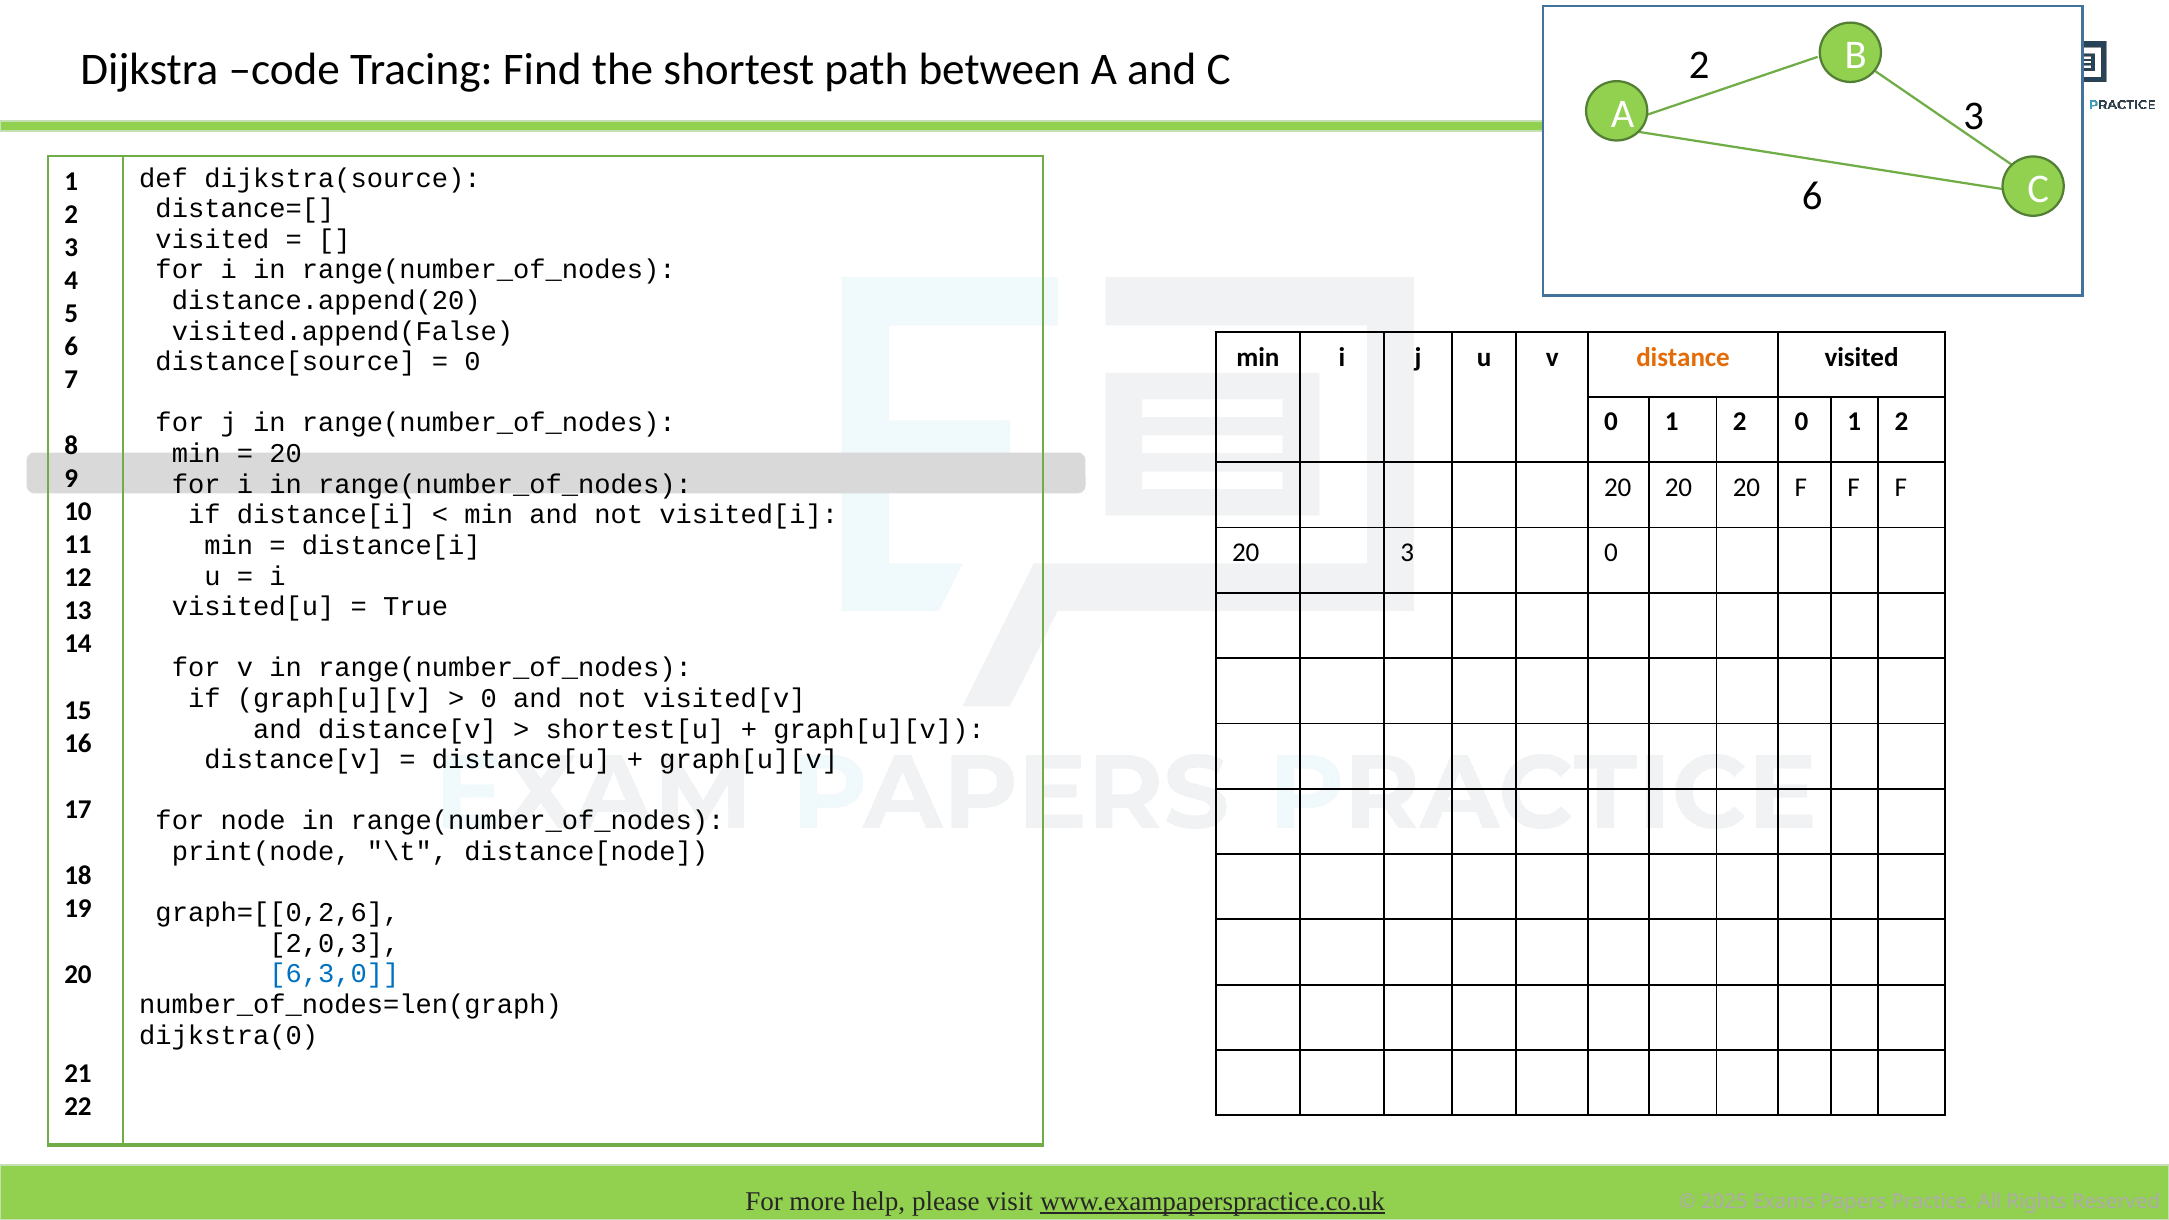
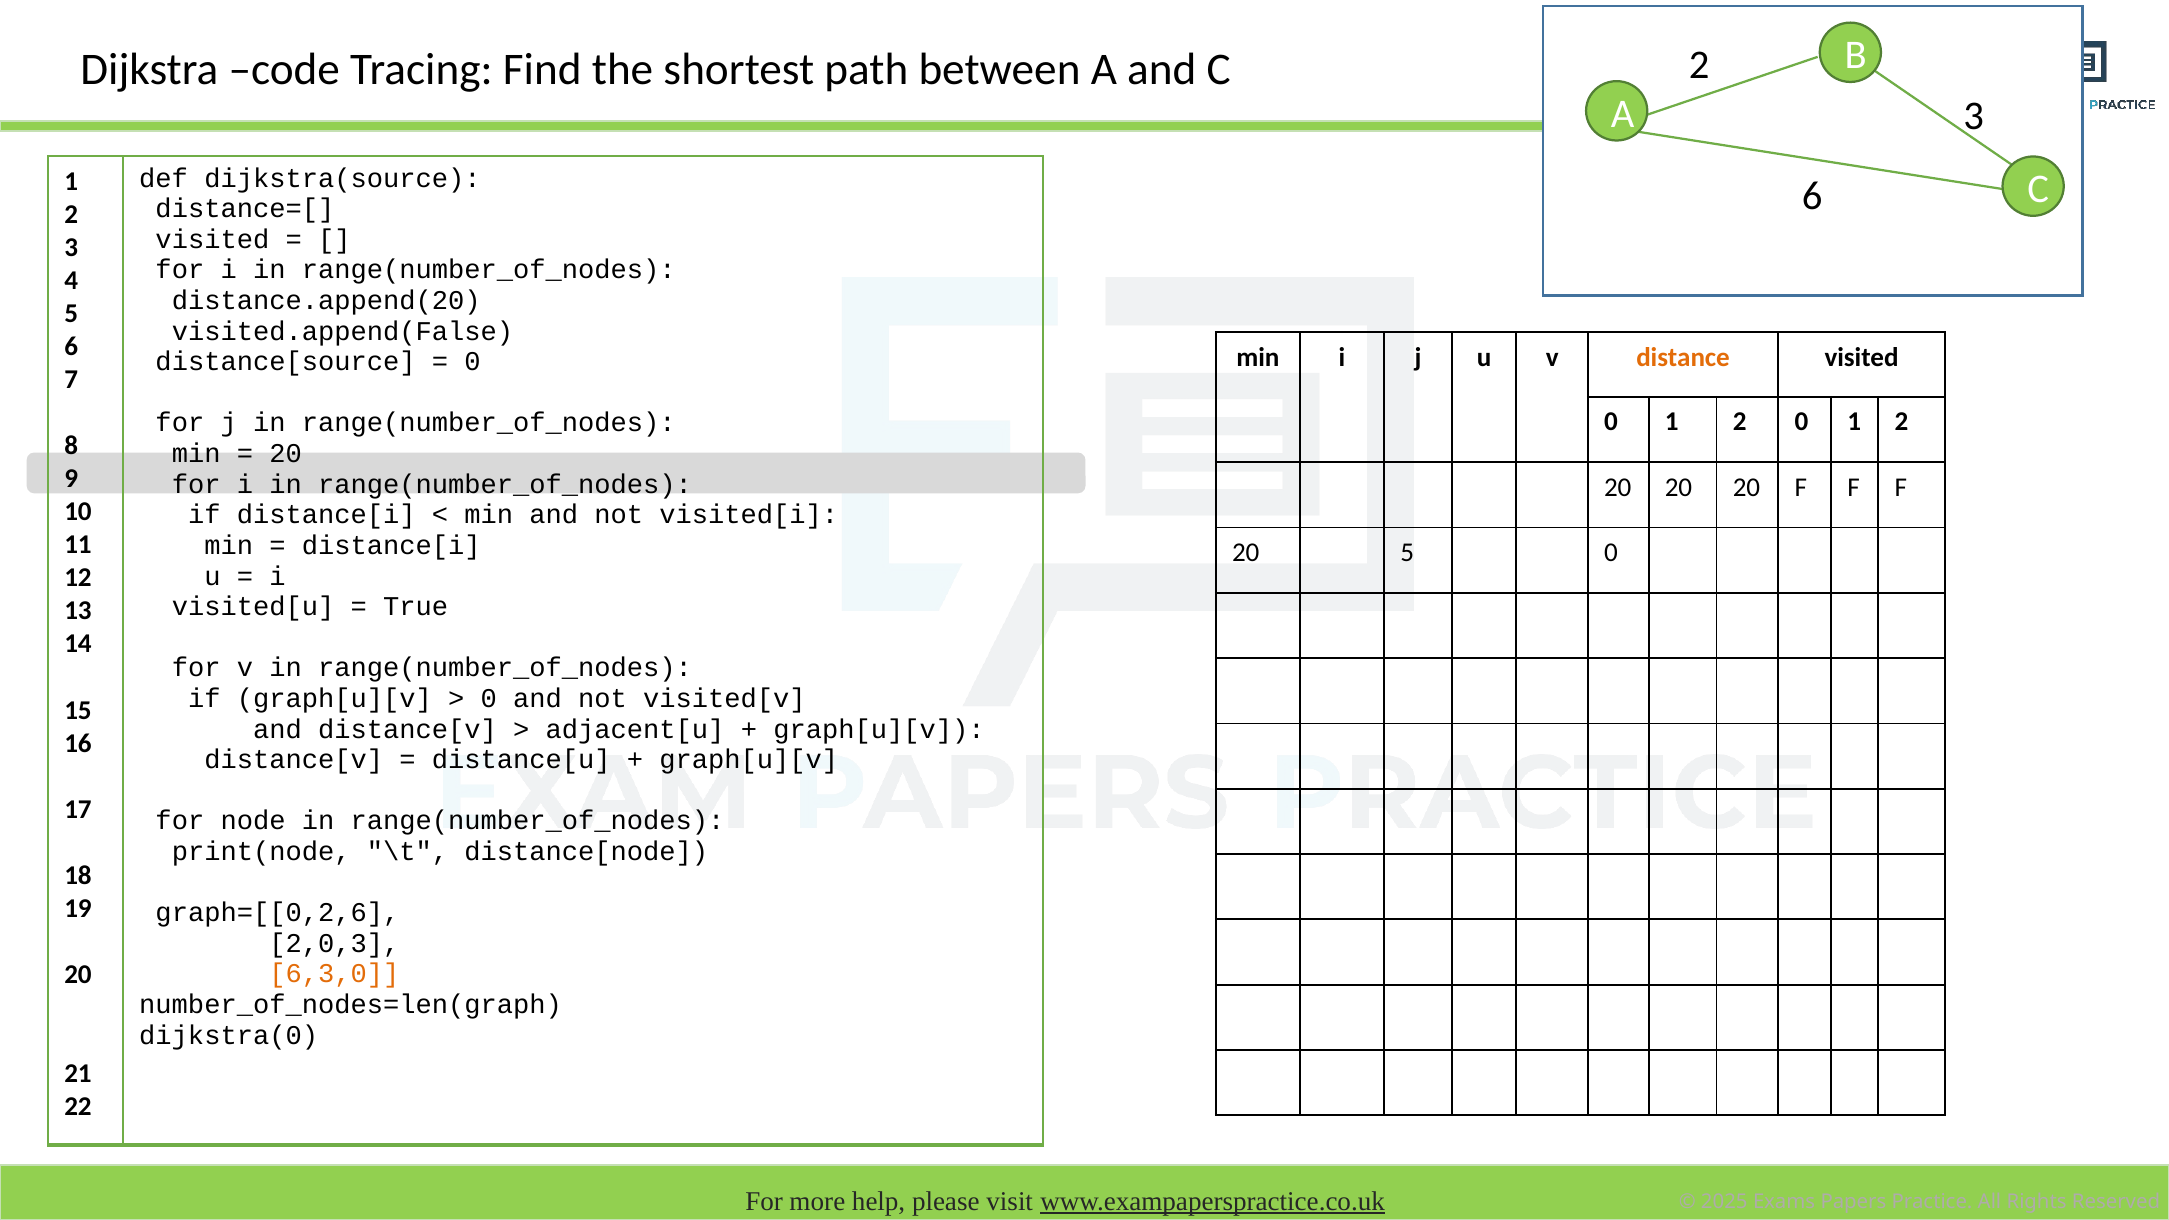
20 3: 3 -> 5
shortest[u: shortest[u -> adjacent[u
6,3,0 colour: blue -> orange
